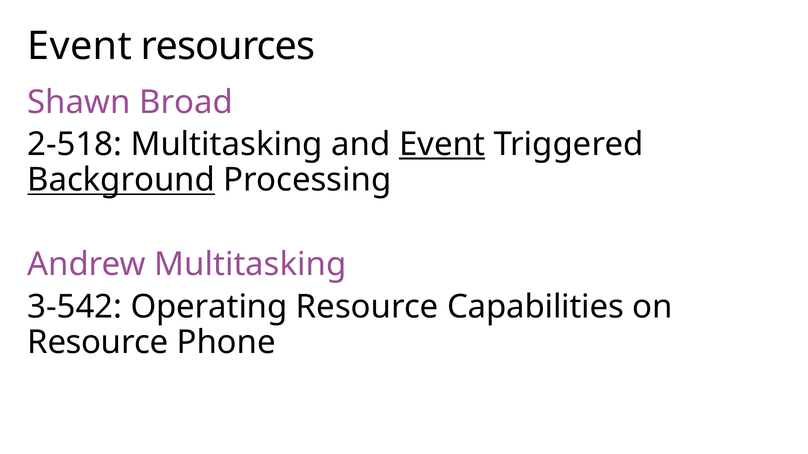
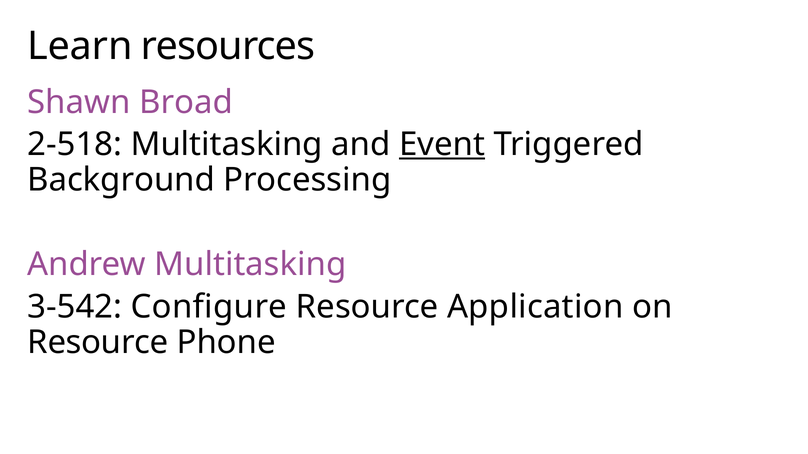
Event at (80, 46): Event -> Learn
Background underline: present -> none
Operating: Operating -> Configure
Capabilities: Capabilities -> Application
